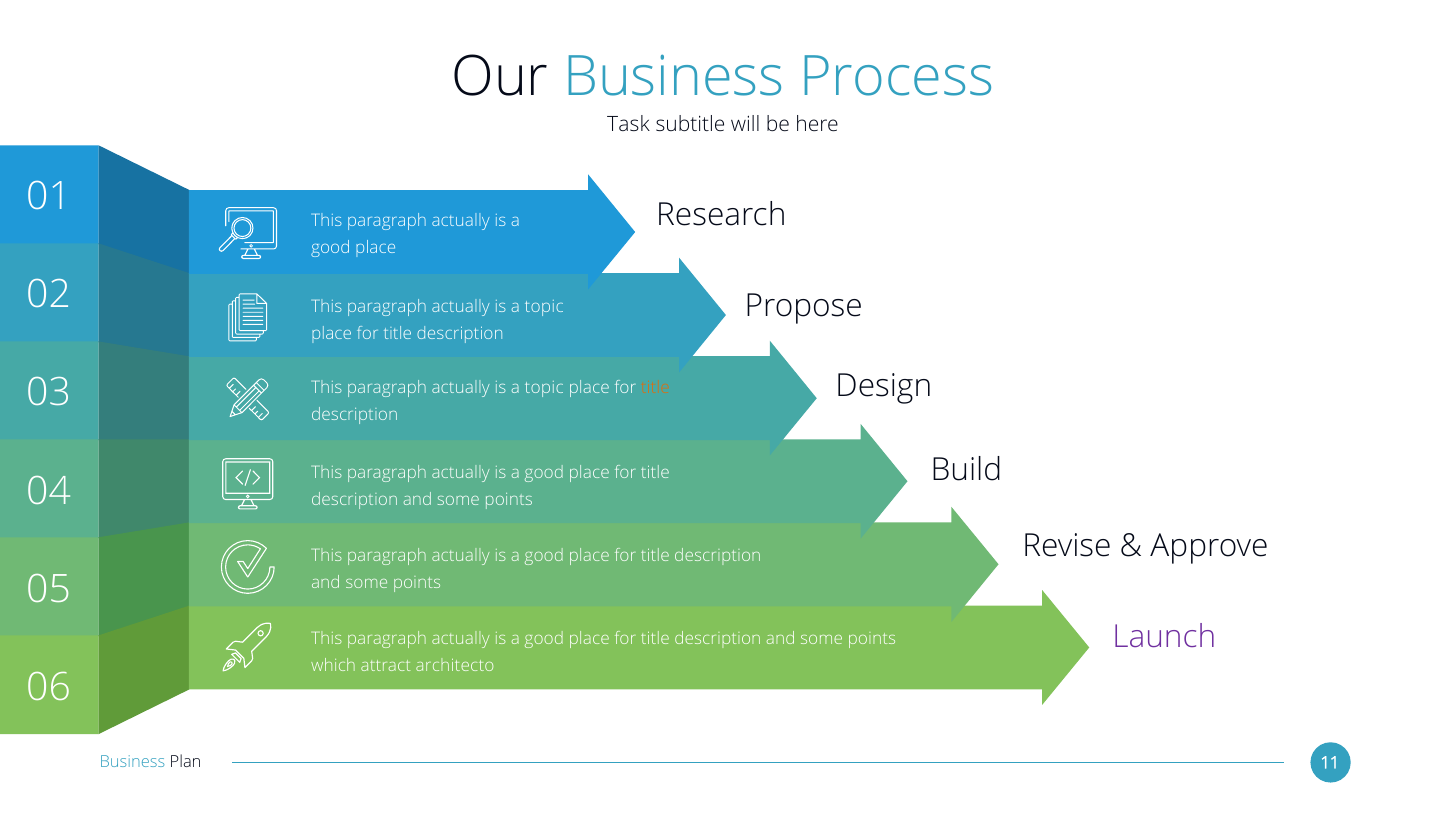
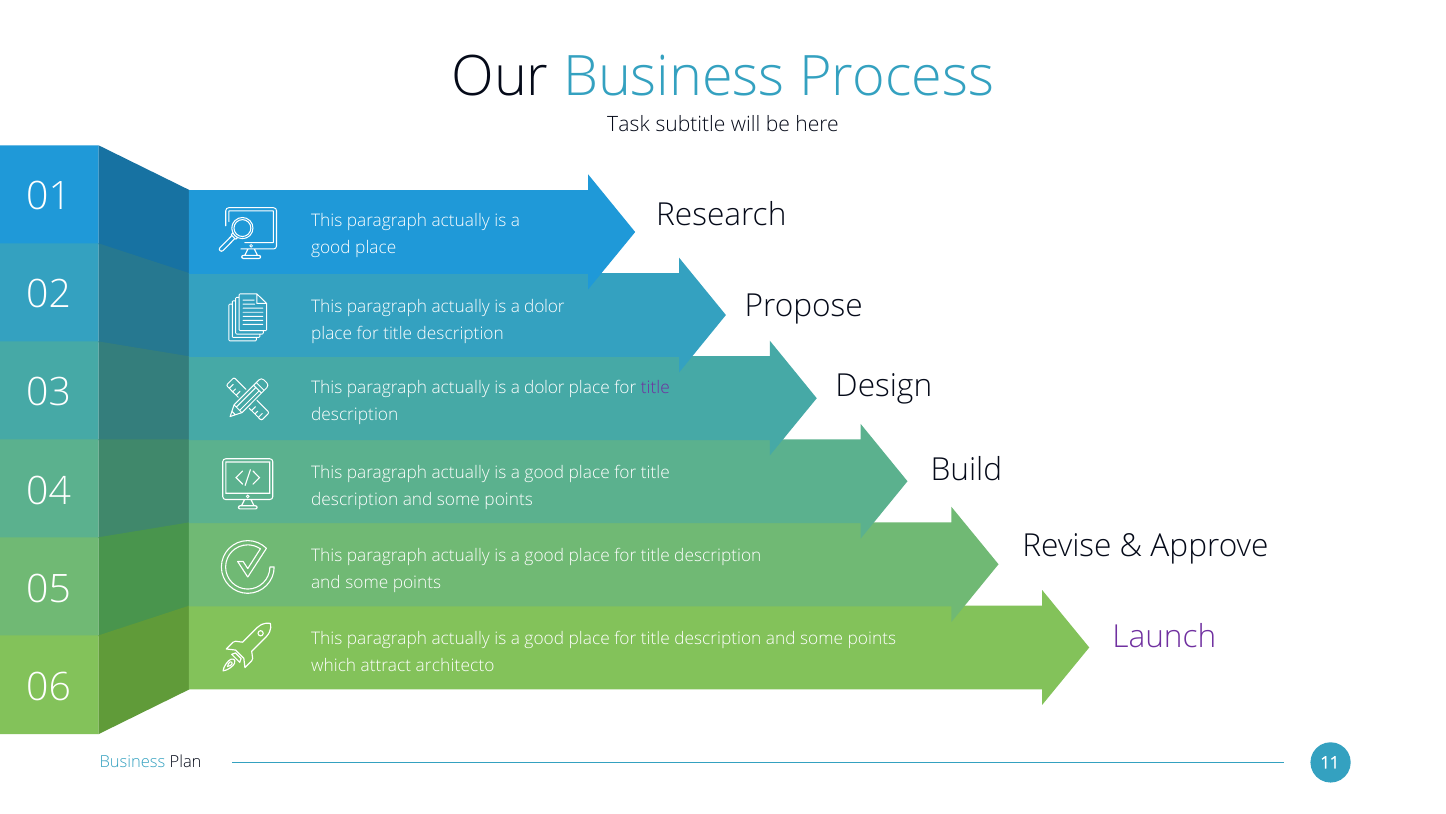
topic at (544, 307): topic -> dolor
topic at (544, 388): topic -> dolor
title at (655, 388) colour: orange -> purple
